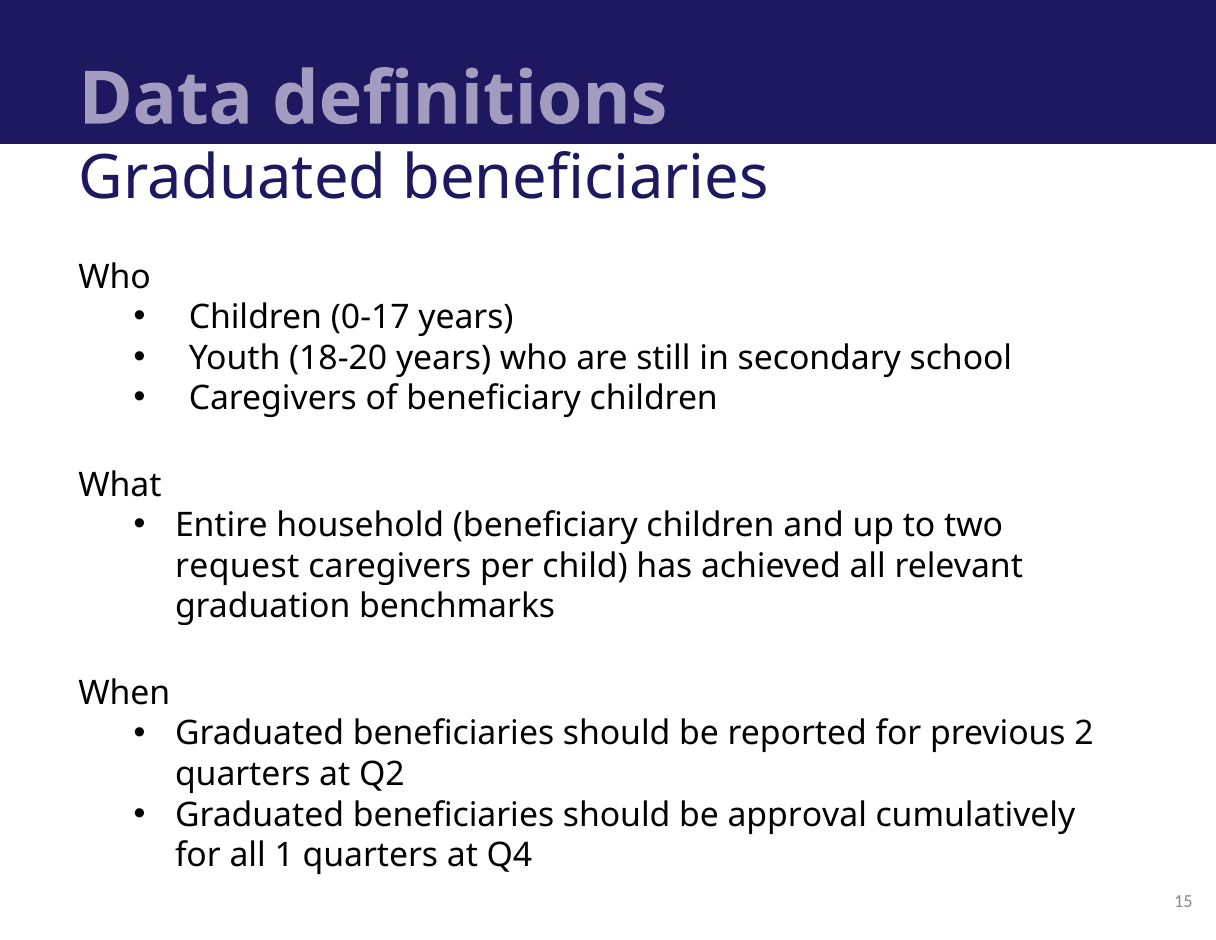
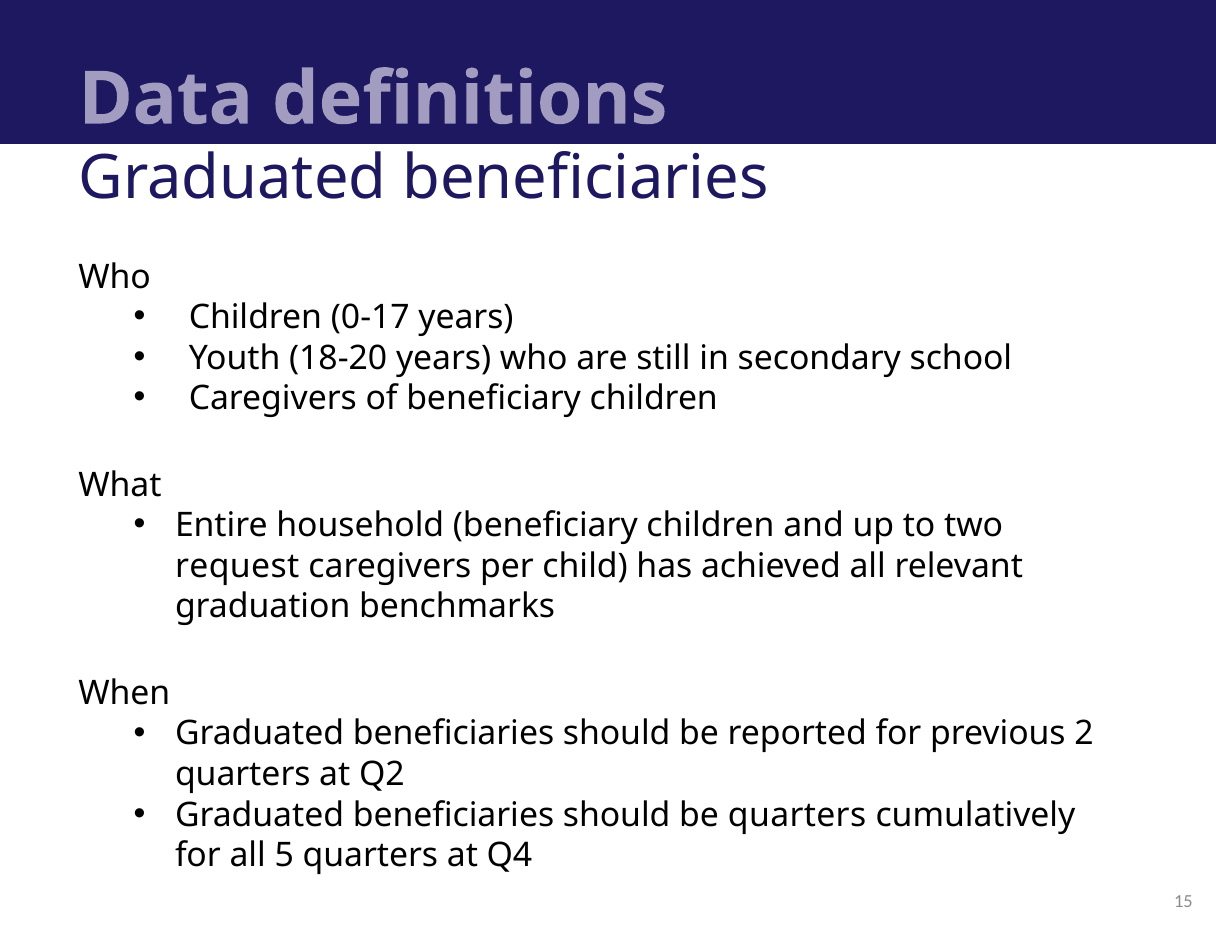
be approval: approval -> quarters
1: 1 -> 5
